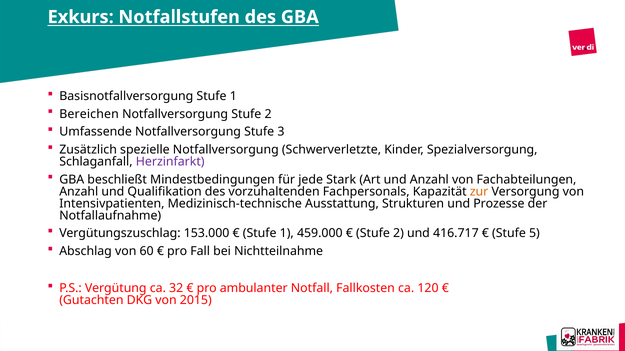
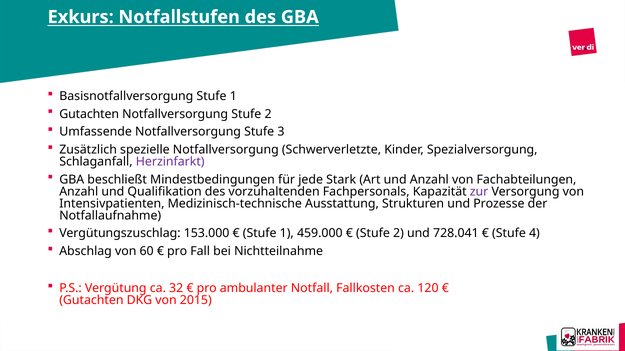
Bereichen at (89, 114): Bereichen -> Gutachten
zur colour: orange -> purple
416.717: 416.717 -> 728.041
5: 5 -> 4
